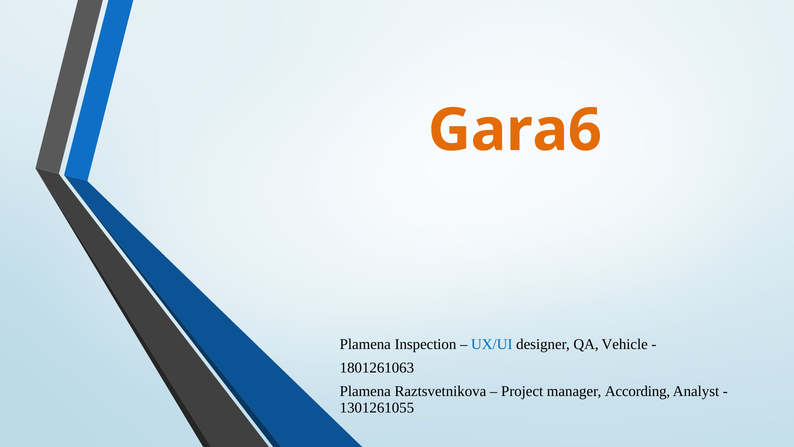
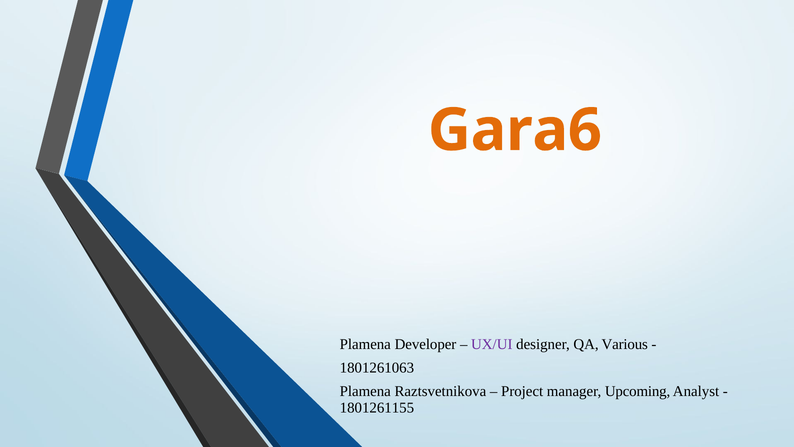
Inspection: Inspection -> Developer
UX/UI colour: blue -> purple
Vehicle: Vehicle -> Various
According: According -> Upcoming
1301261055: 1301261055 -> 1801261155
